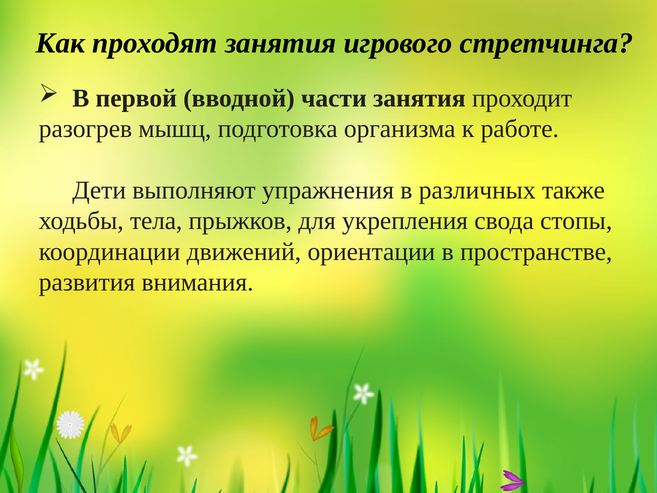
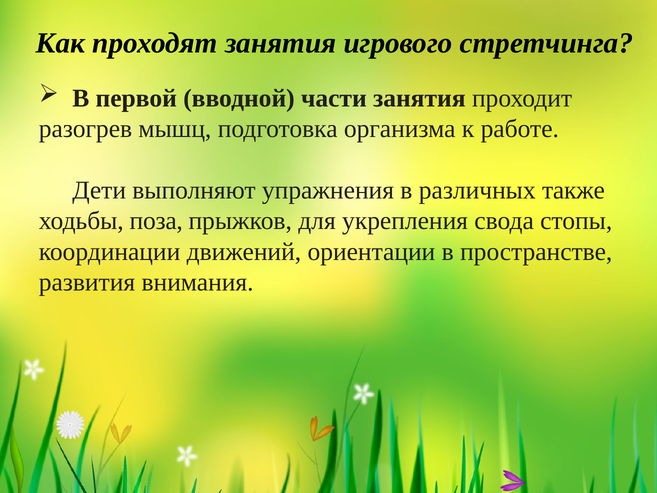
тела: тела -> поза
